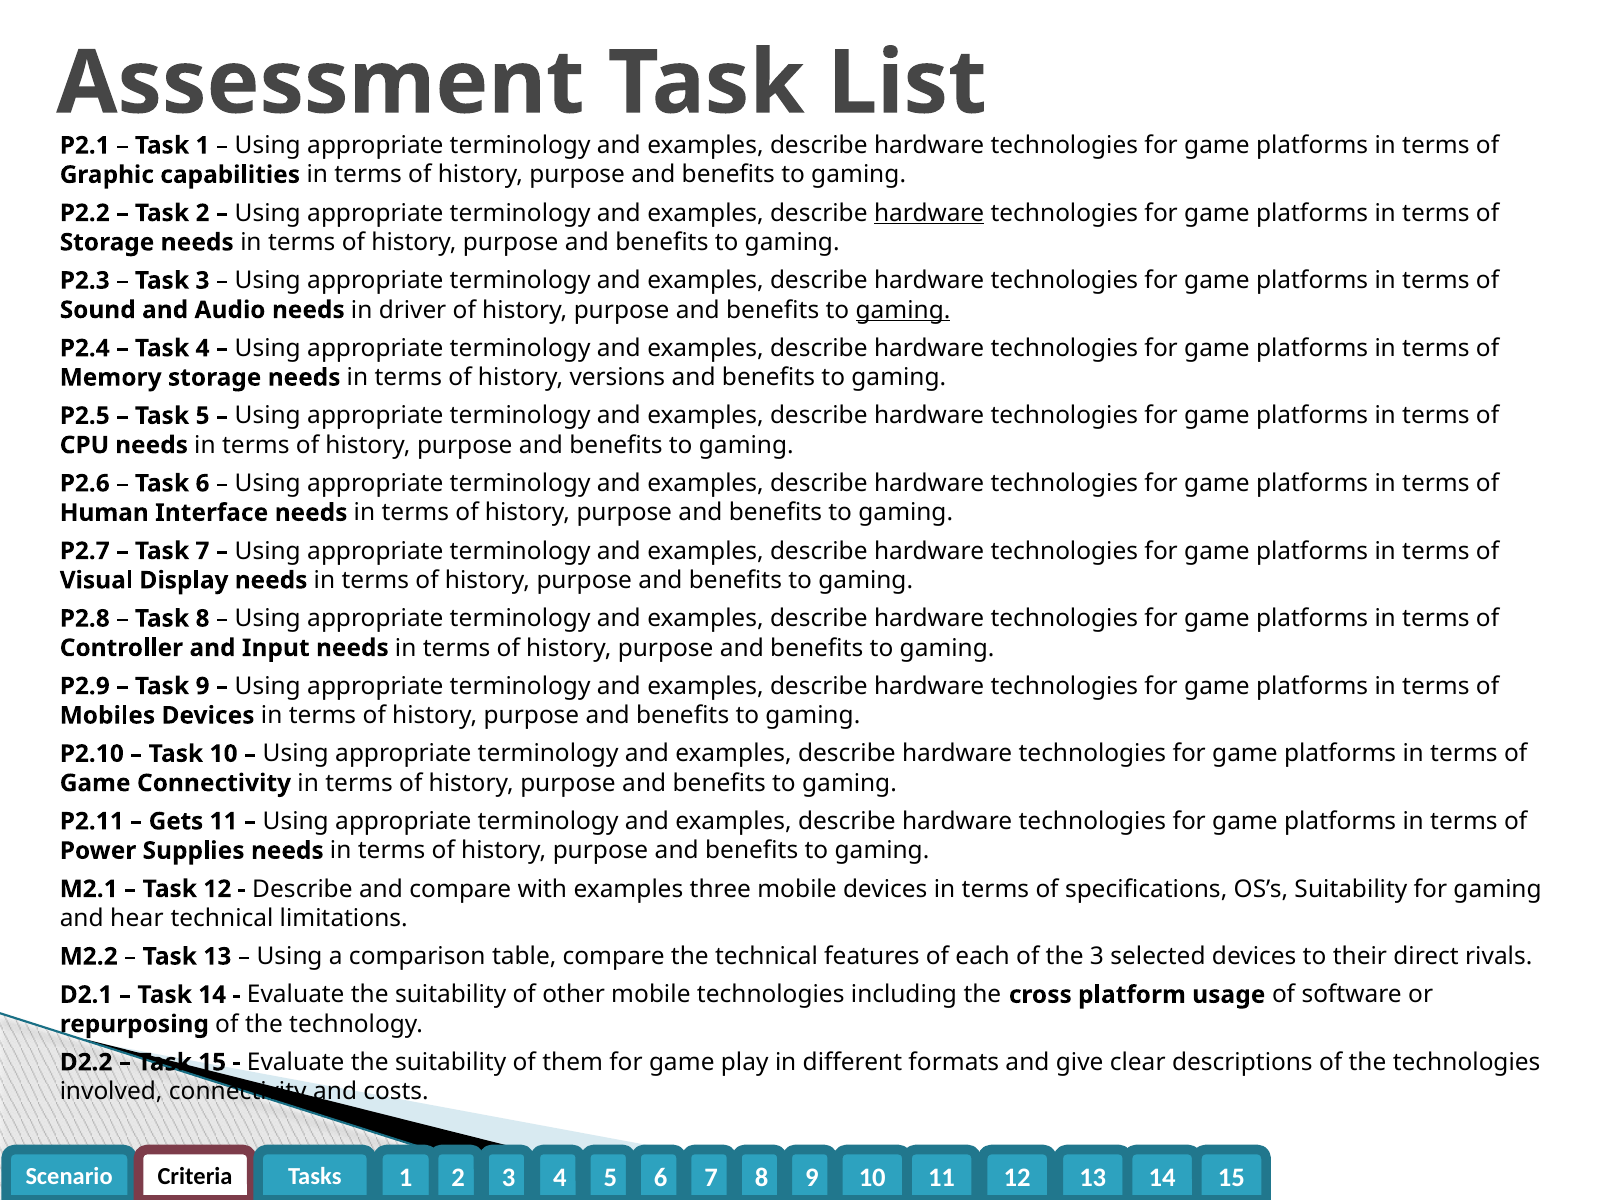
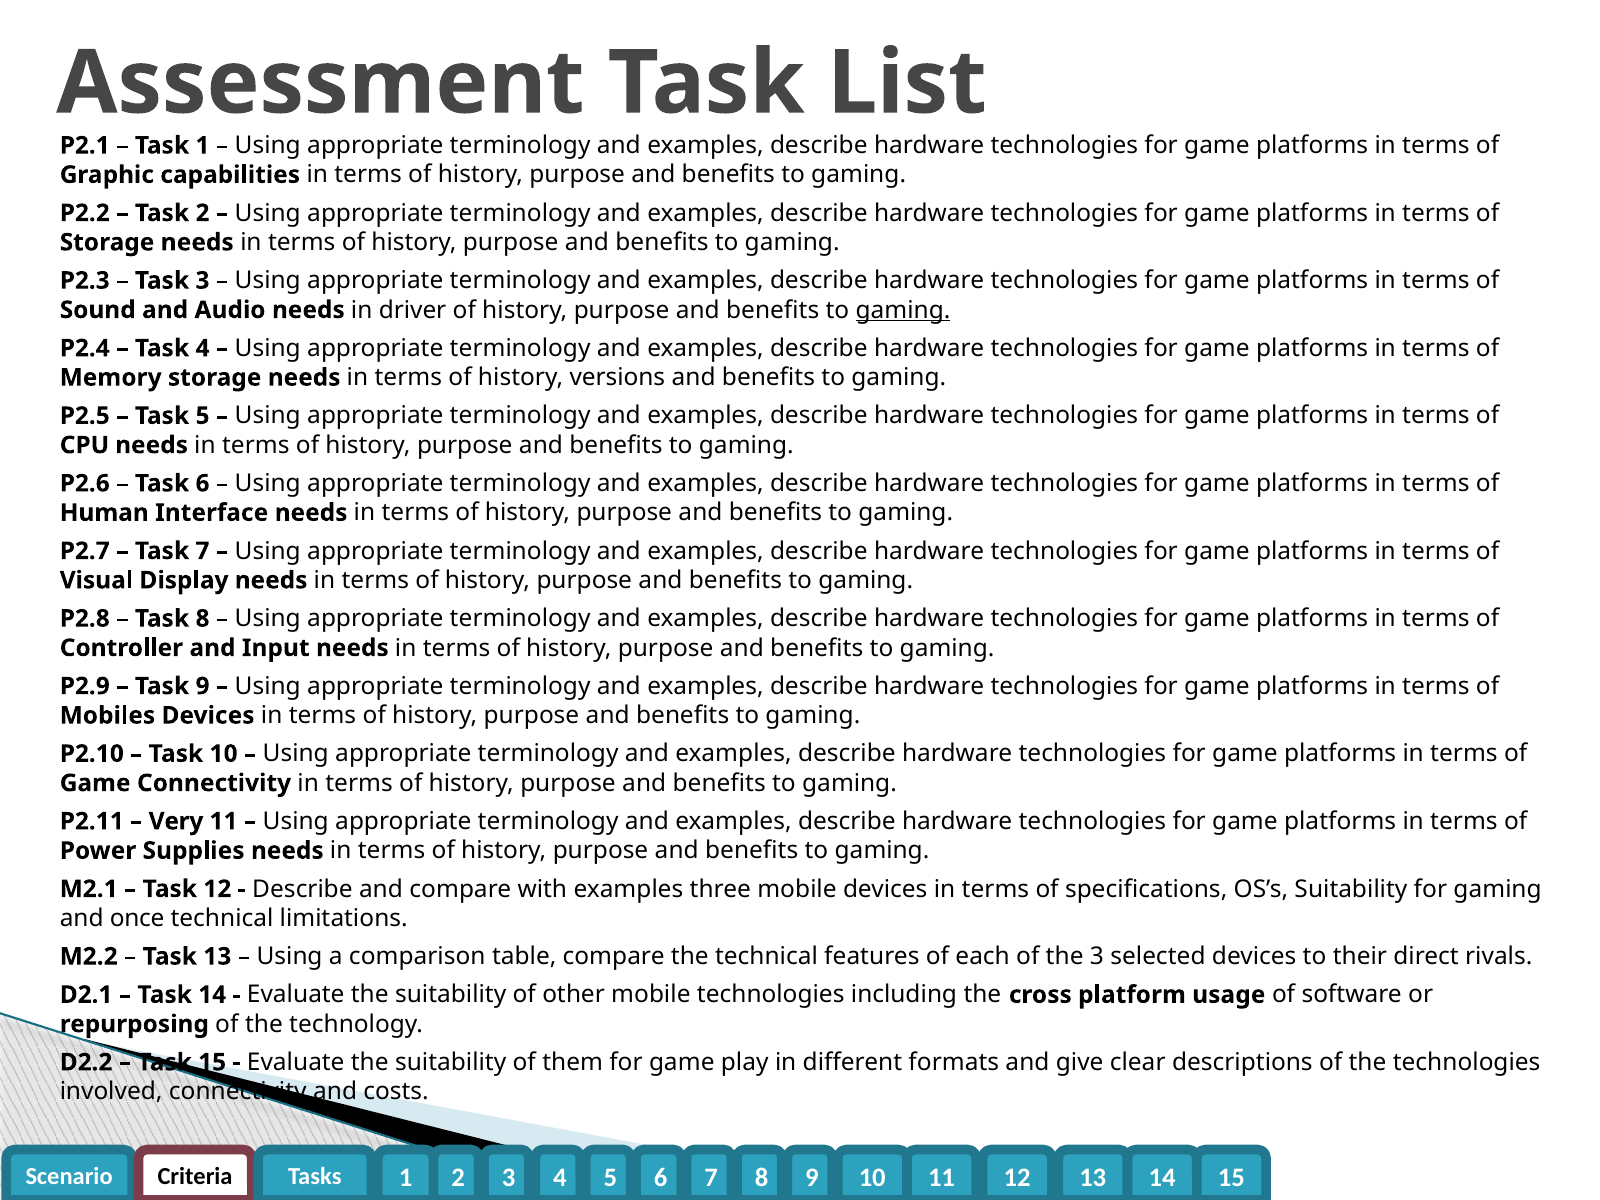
hardware at (929, 213) underline: present -> none
Gets: Gets -> Very
hear: hear -> once
